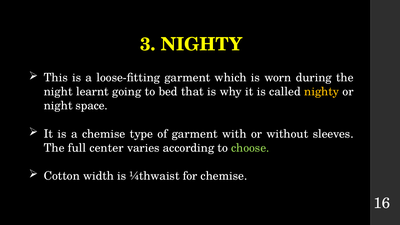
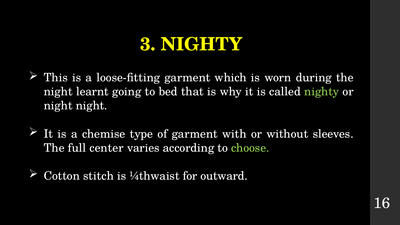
nighty at (322, 92) colour: yellow -> light green
night space: space -> night
width: width -> stitch
for chemise: chemise -> outward
